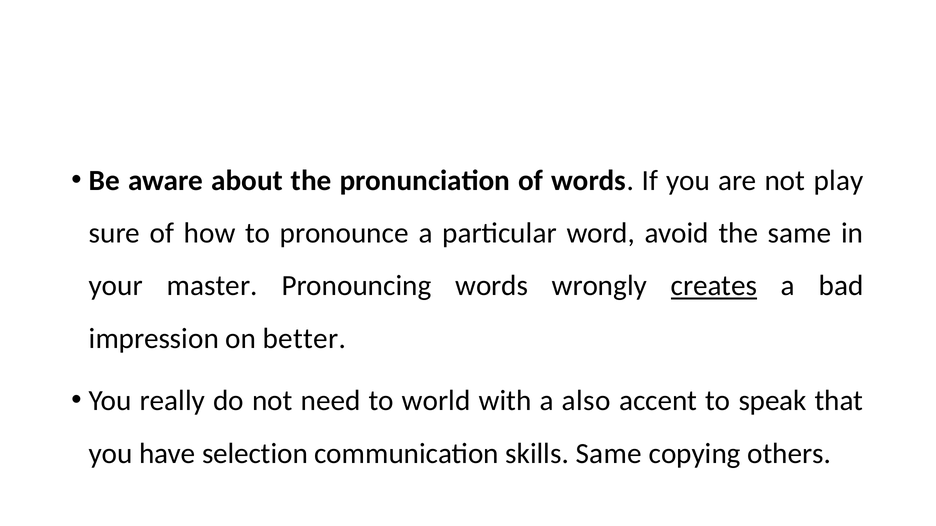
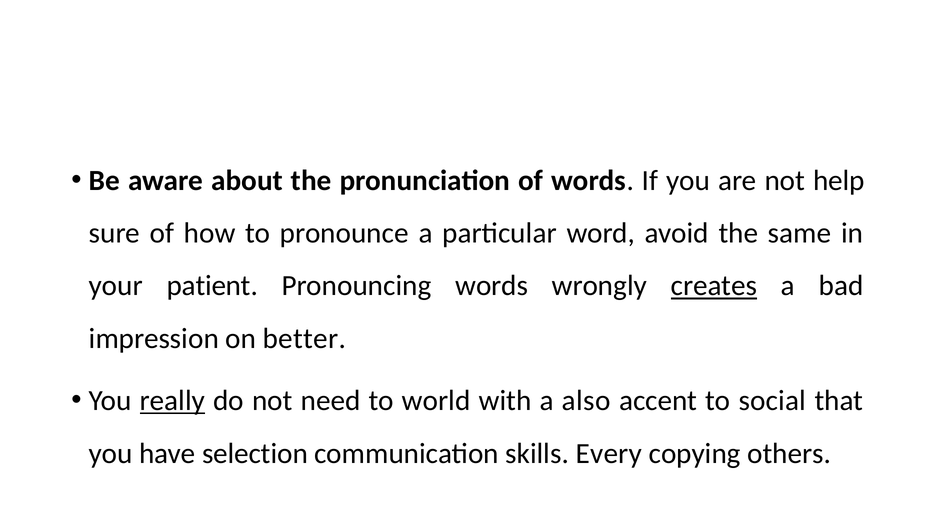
play: play -> help
master: master -> patient
really underline: none -> present
speak: speak -> social
skills Same: Same -> Every
